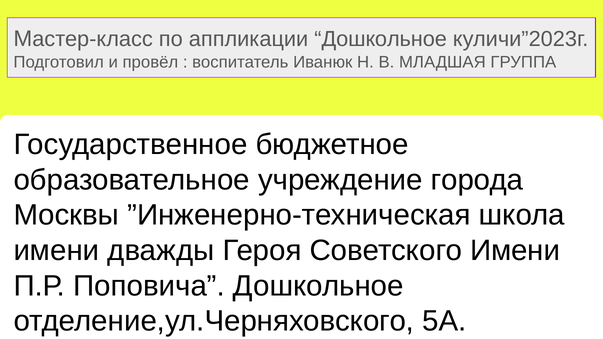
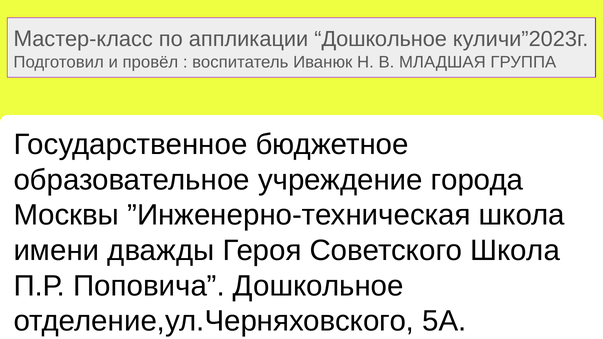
Советского Имени: Имени -> Школа
